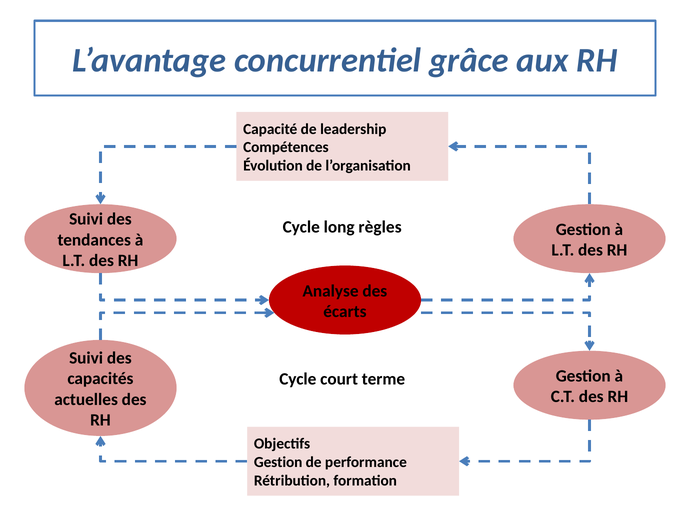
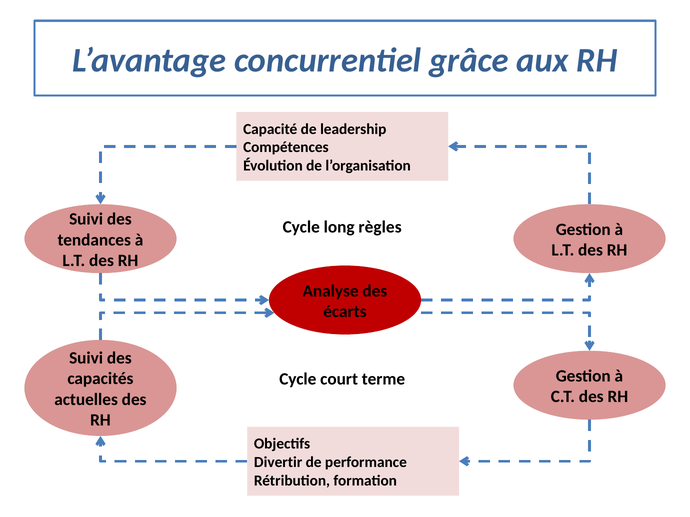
Gestion at (278, 463): Gestion -> Divertir
